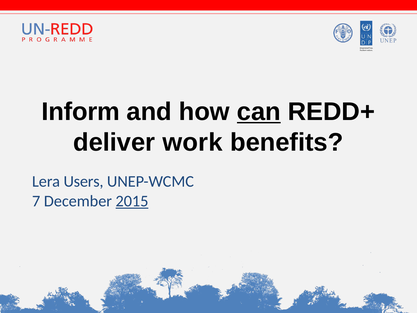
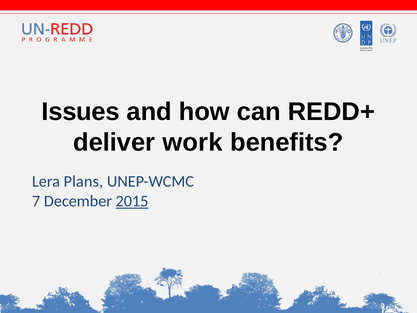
Inform: Inform -> Issues
can underline: present -> none
Users: Users -> Plans
